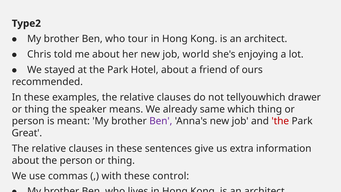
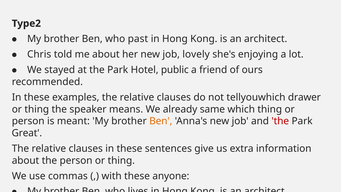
tour: tour -> past
world: world -> lovely
Hotel about: about -> public
Ben at (161, 121) colour: purple -> orange
control: control -> anyone
